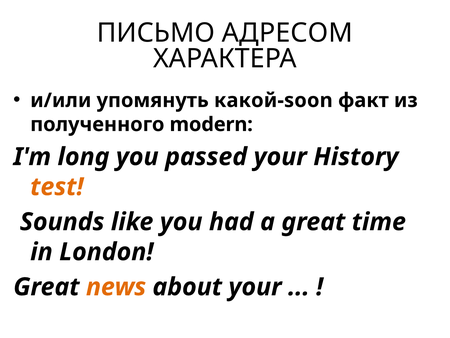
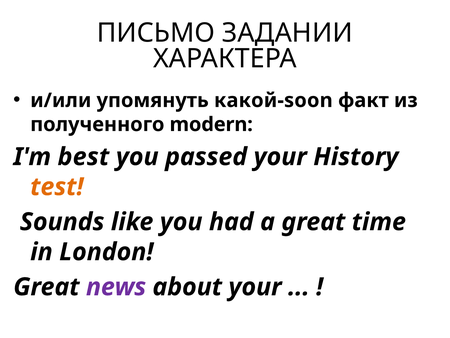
АДРЕСОМ: АДРЕСОМ -> ЗАДАНИИ
long: long -> best
news colour: orange -> purple
